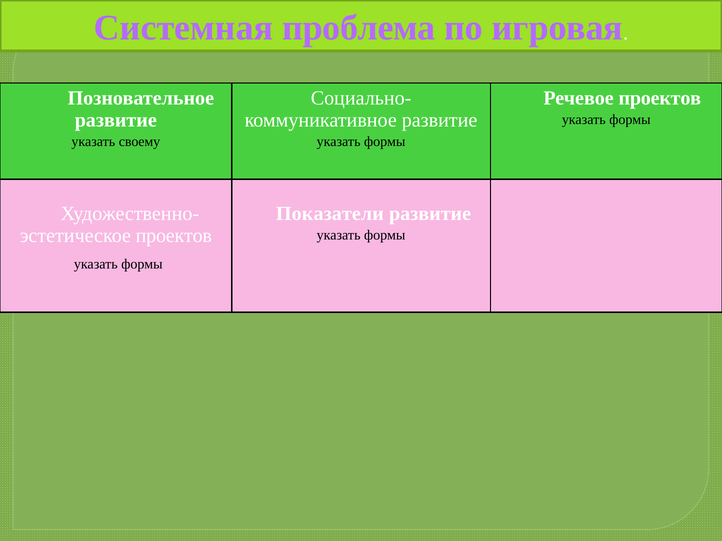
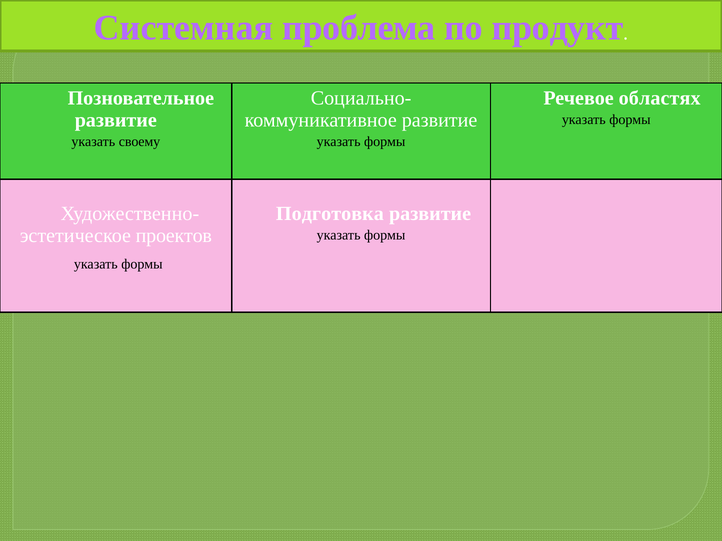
игровая: игровая -> продукт
Речевое проектов: проектов -> областях
Показатели: Показатели -> Подготовка
